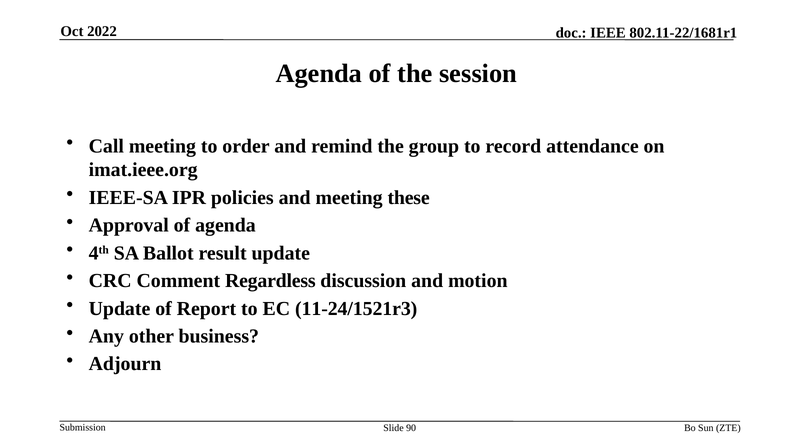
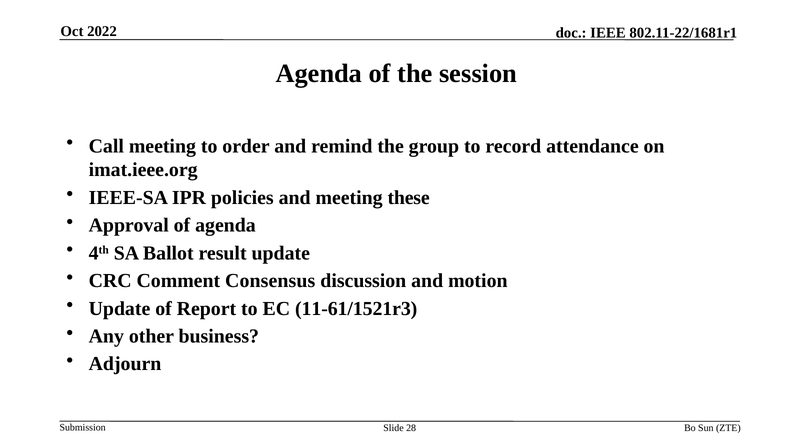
Regardless: Regardless -> Consensus
11-24/1521r3: 11-24/1521r3 -> 11-61/1521r3
90: 90 -> 28
